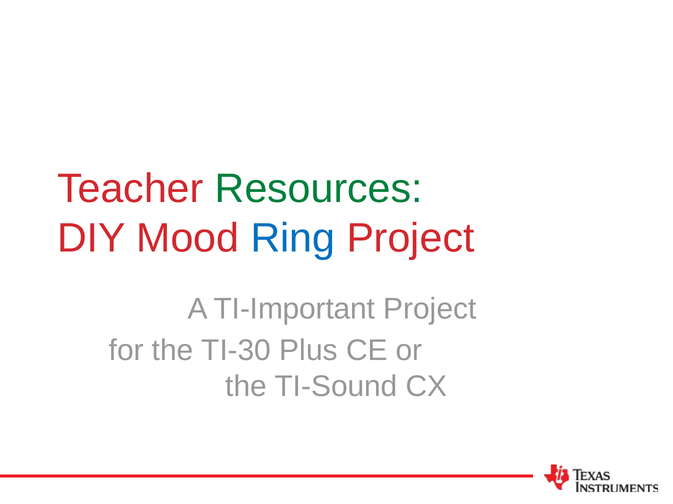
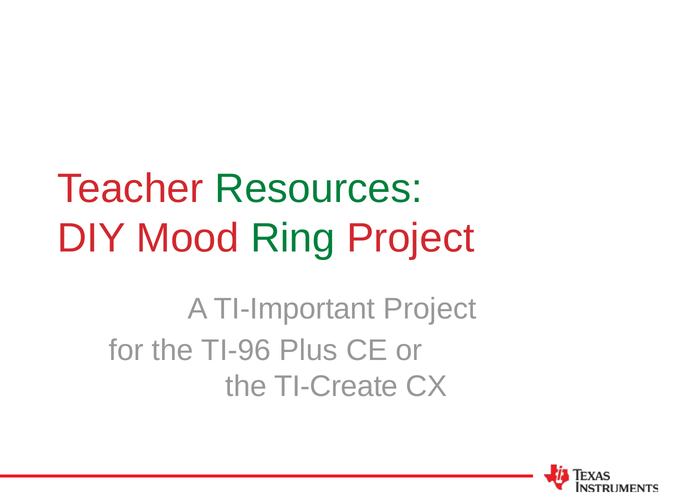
Ring colour: blue -> green
TI-30: TI-30 -> TI-96
TI-Sound: TI-Sound -> TI-Create
